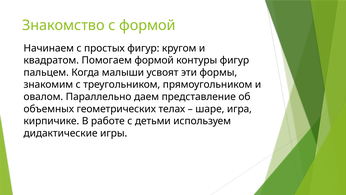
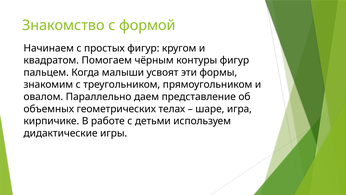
Помогаем формой: формой -> чёрным
